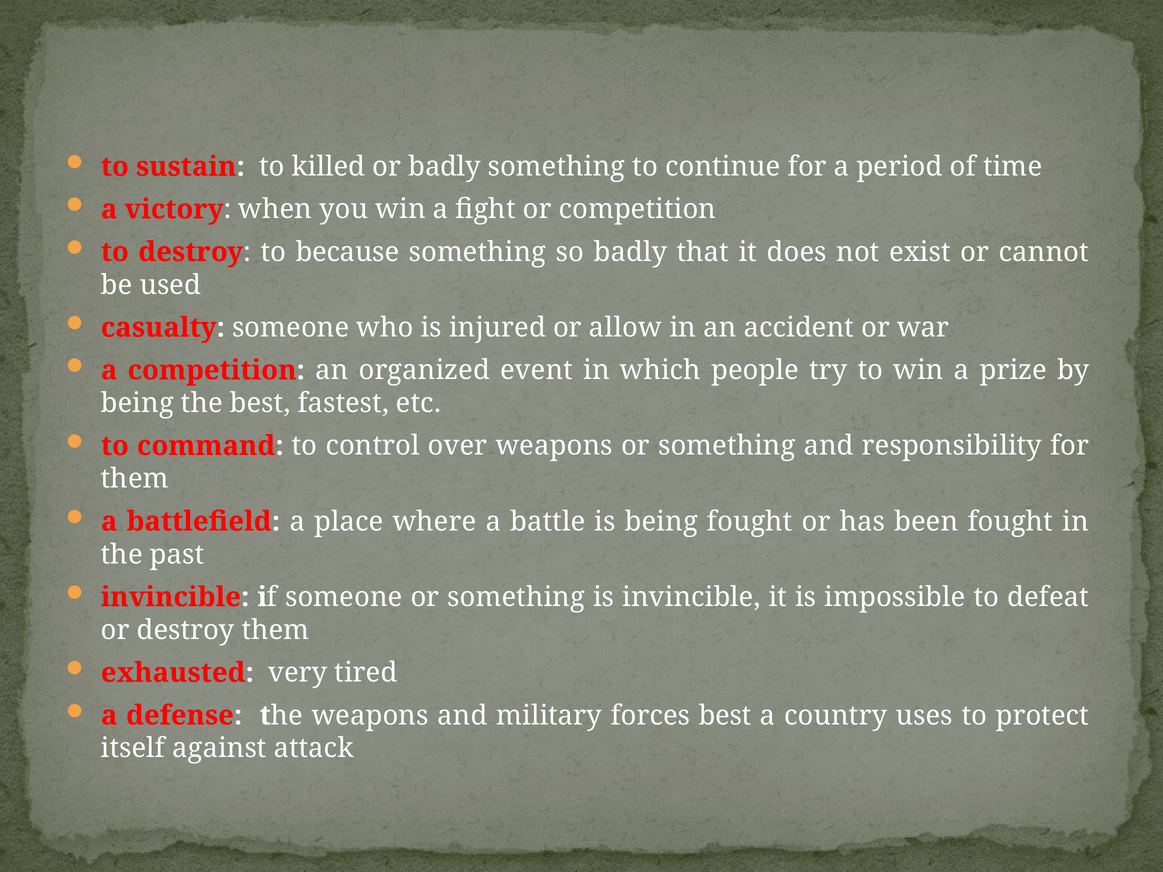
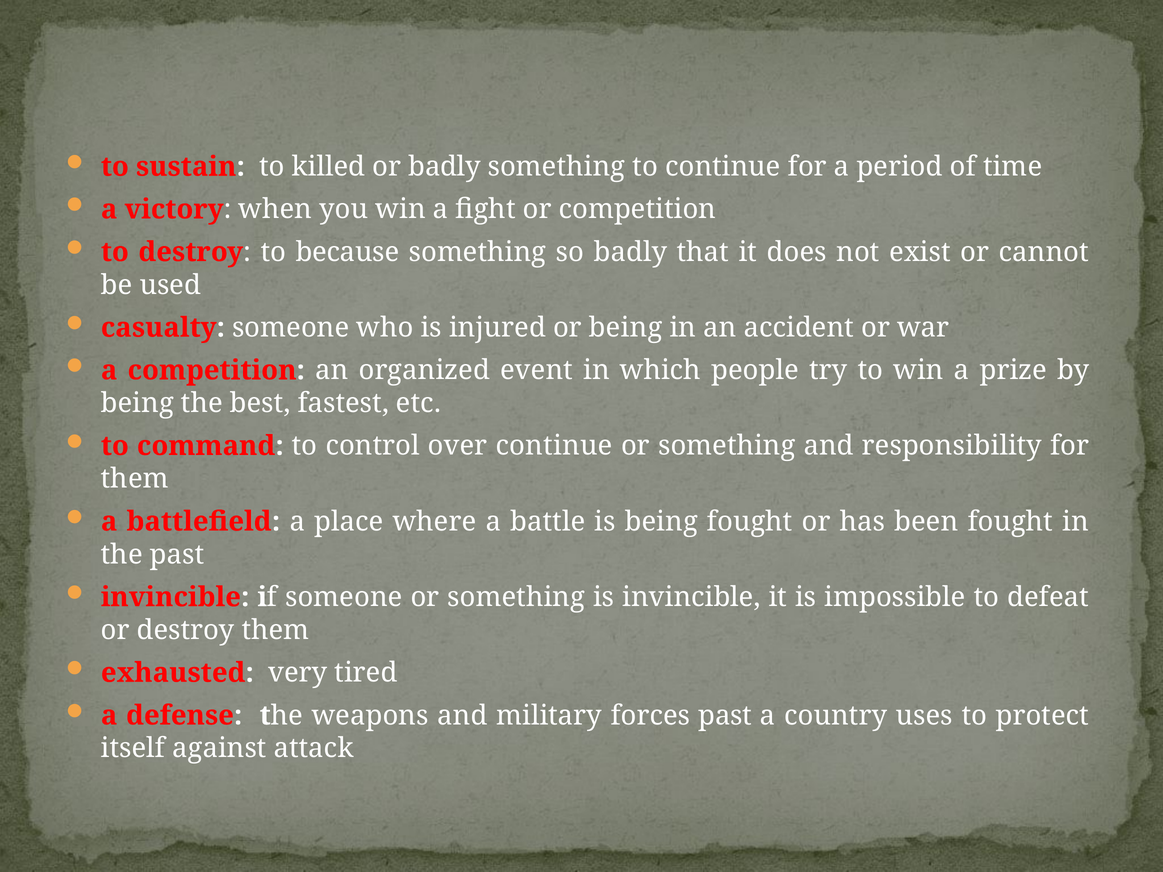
or allow: allow -> being
over weapons: weapons -> continue
forces best: best -> past
